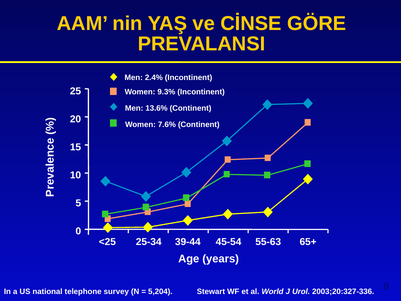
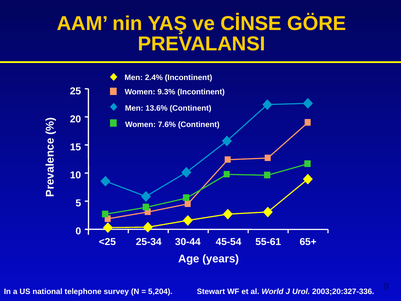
39-44: 39-44 -> 30-44
55-63: 55-63 -> 55-61
